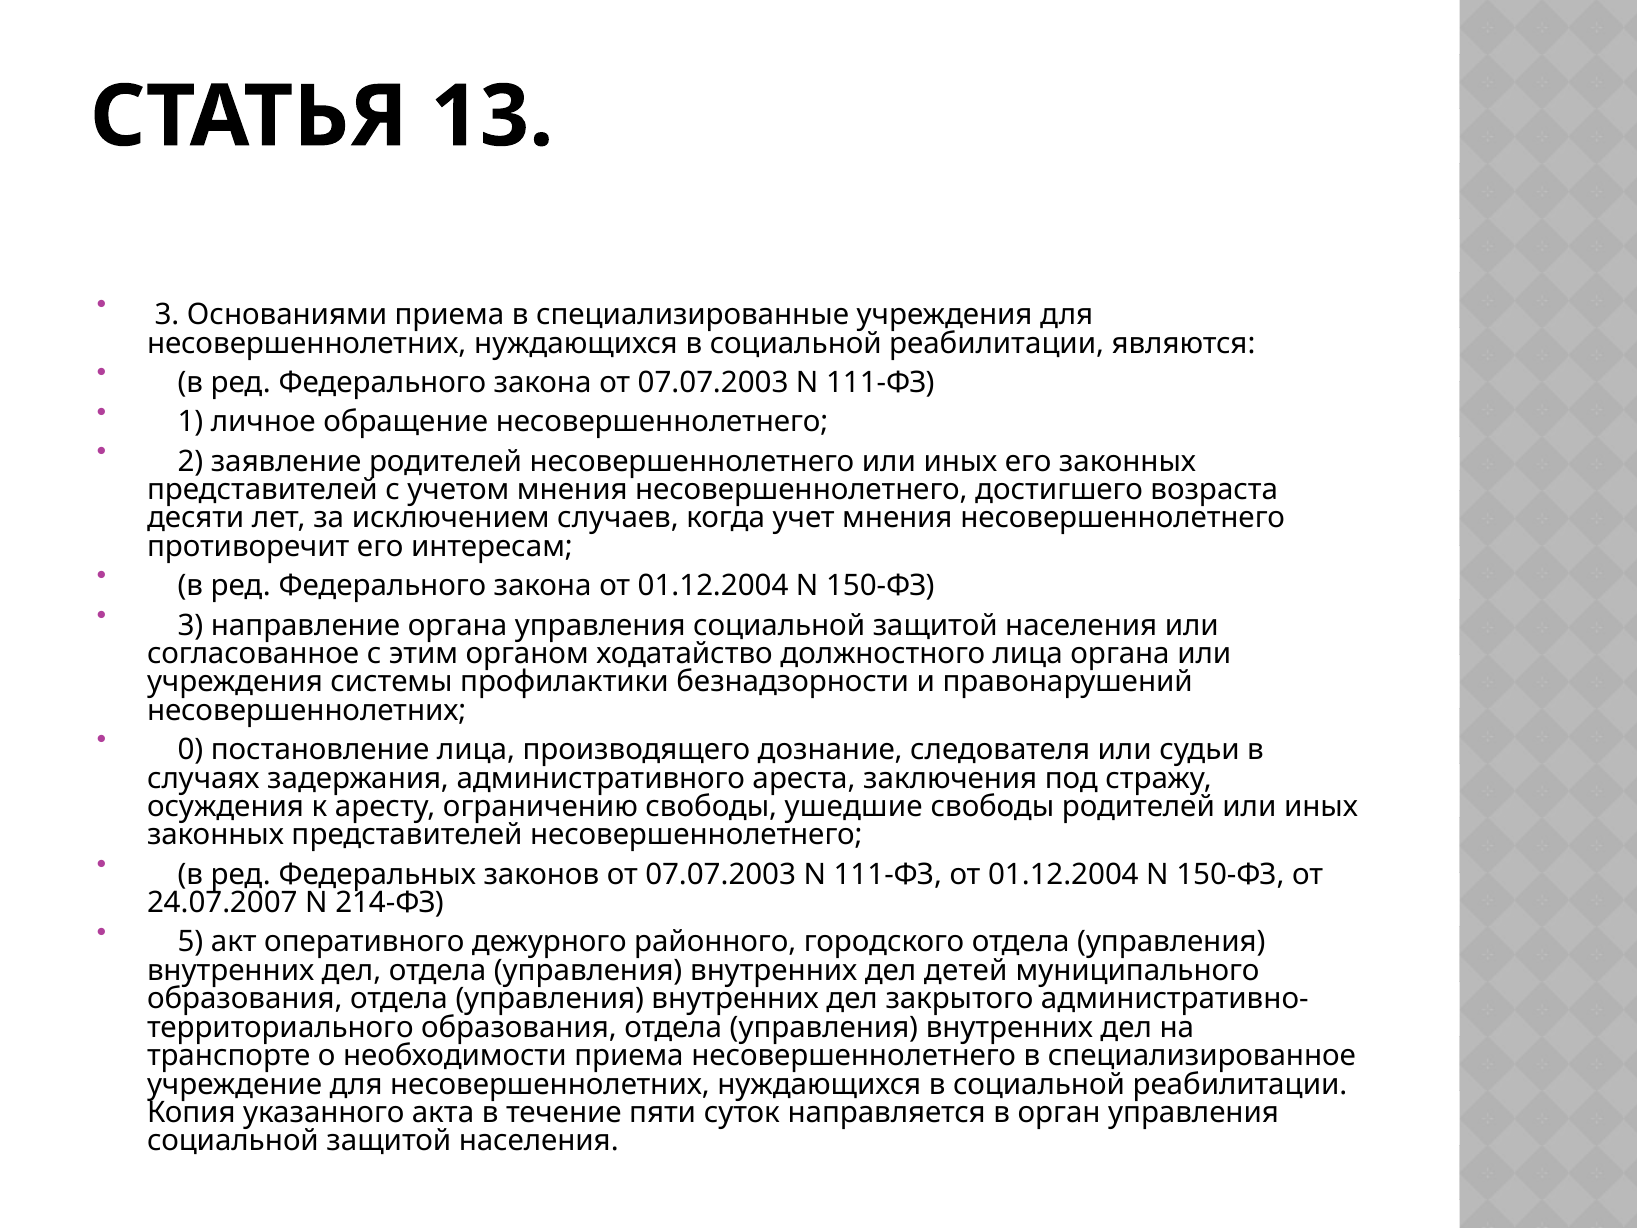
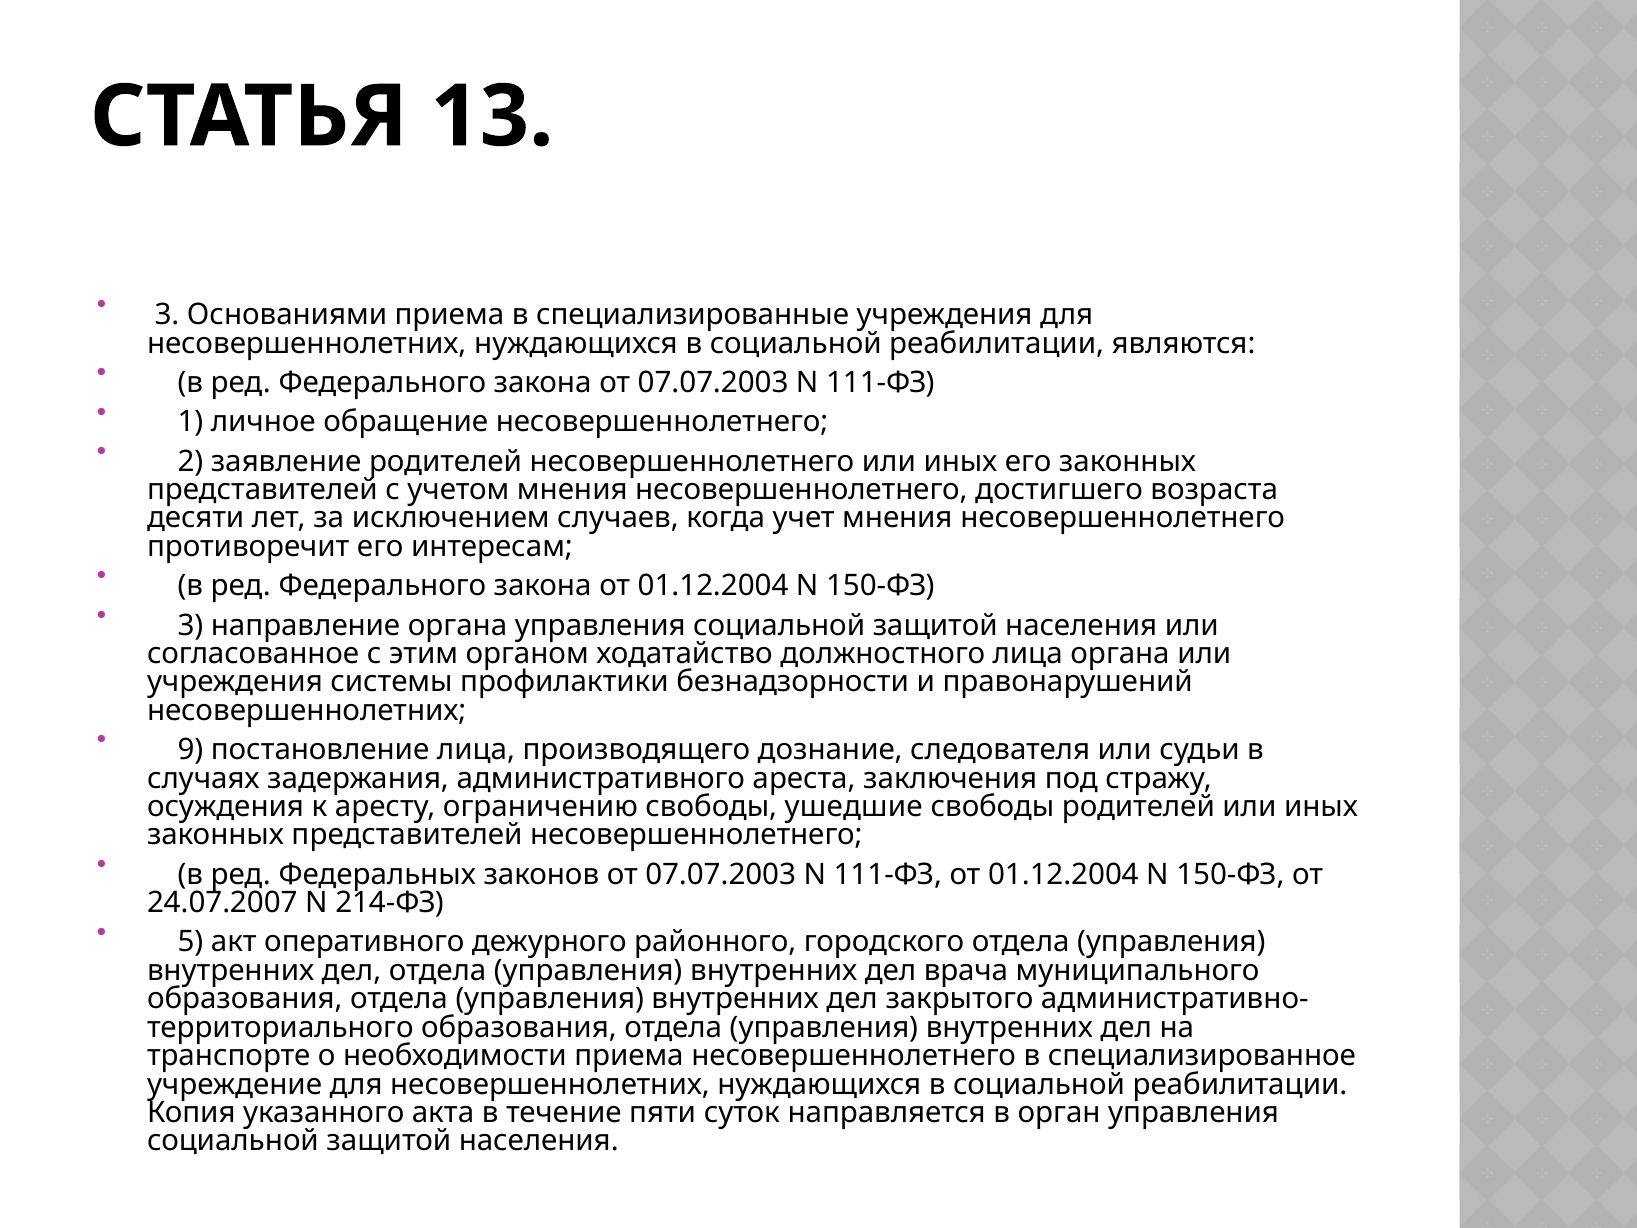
0: 0 -> 9
детей: детей -> врача
